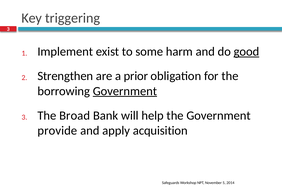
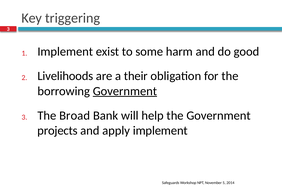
good underline: present -> none
Strengthen: Strengthen -> Livelihoods
prior: prior -> their
provide: provide -> projects
apply acquisition: acquisition -> implement
